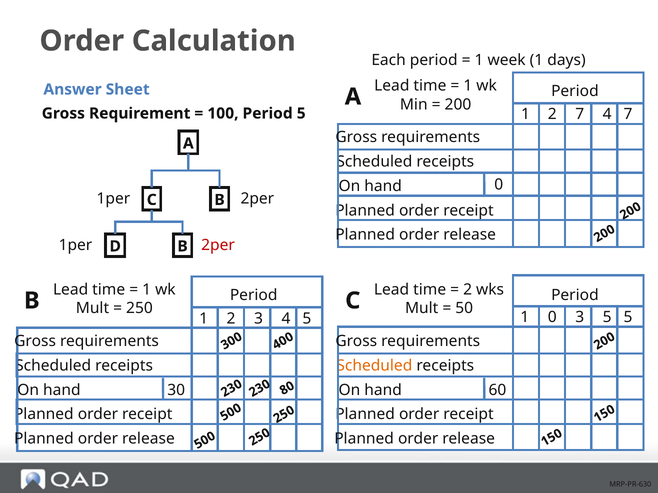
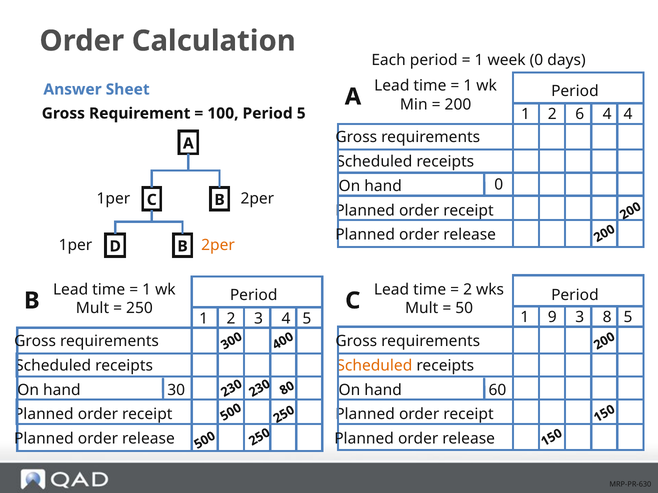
week 1: 1 -> 0
2 7: 7 -> 6
4 7: 7 -> 4
2per at (218, 245) colour: red -> orange
1 0: 0 -> 9
3 5: 5 -> 8
